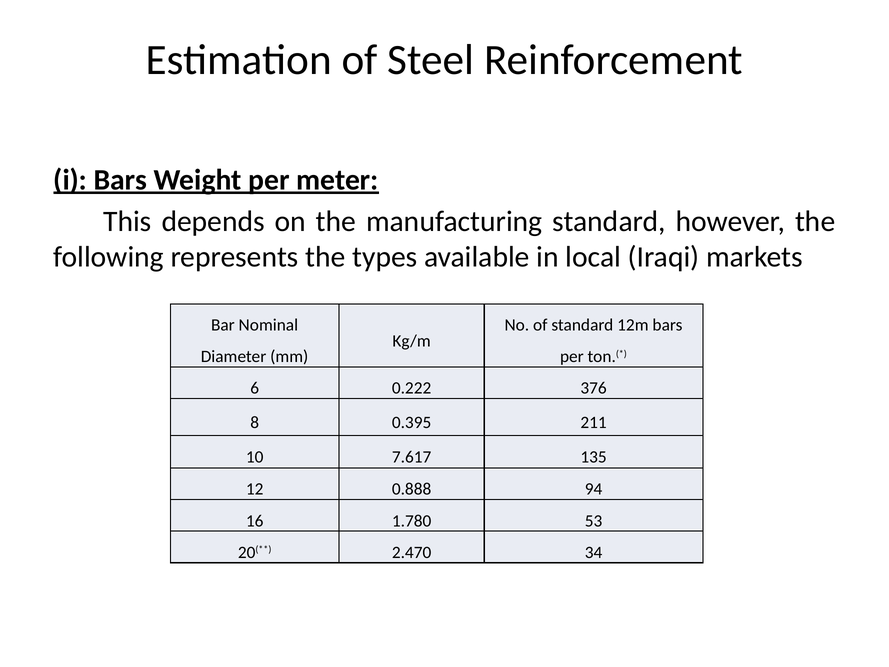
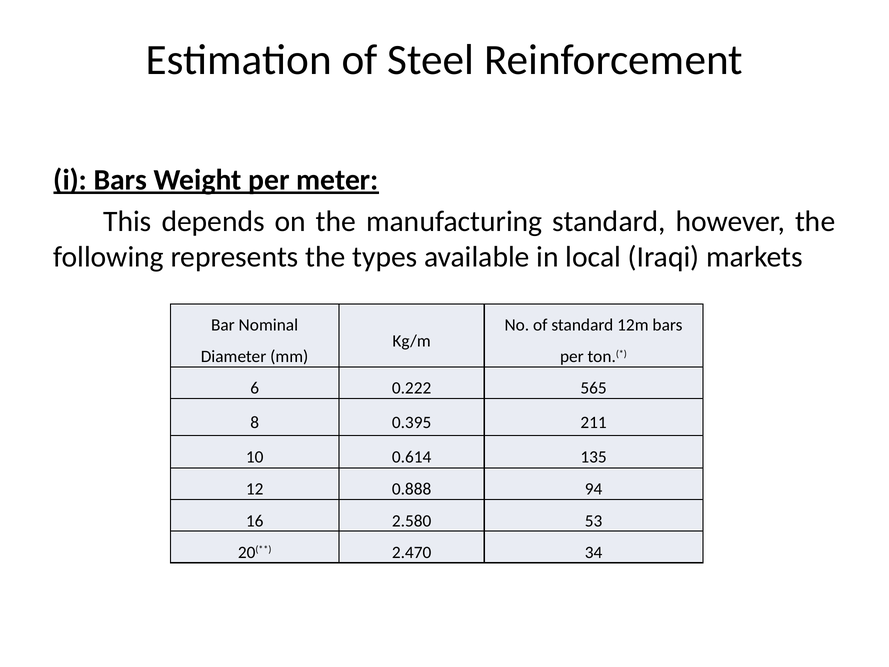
376: 376 -> 565
7.617: 7.617 -> 0.614
1.780: 1.780 -> 2.580
